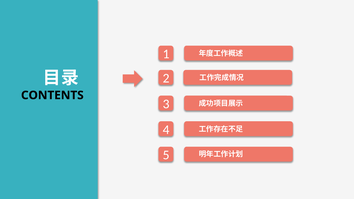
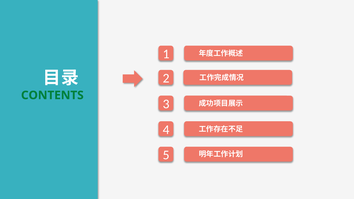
CONTENTS colour: black -> green
